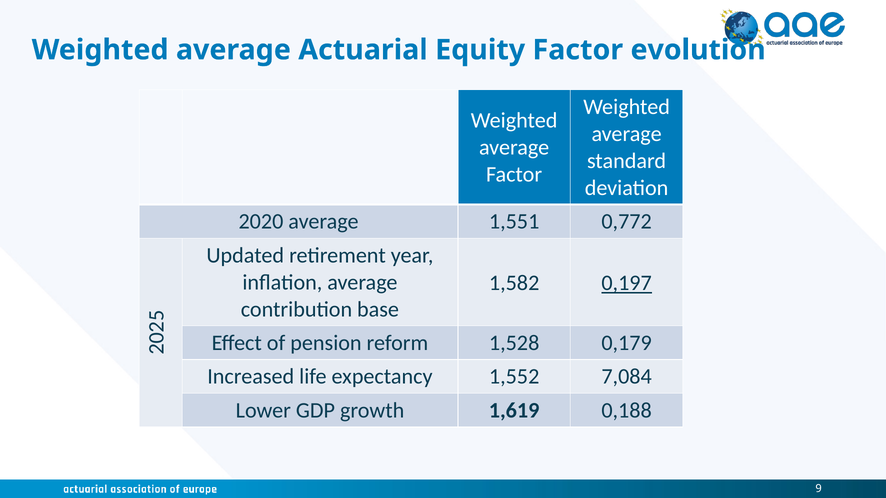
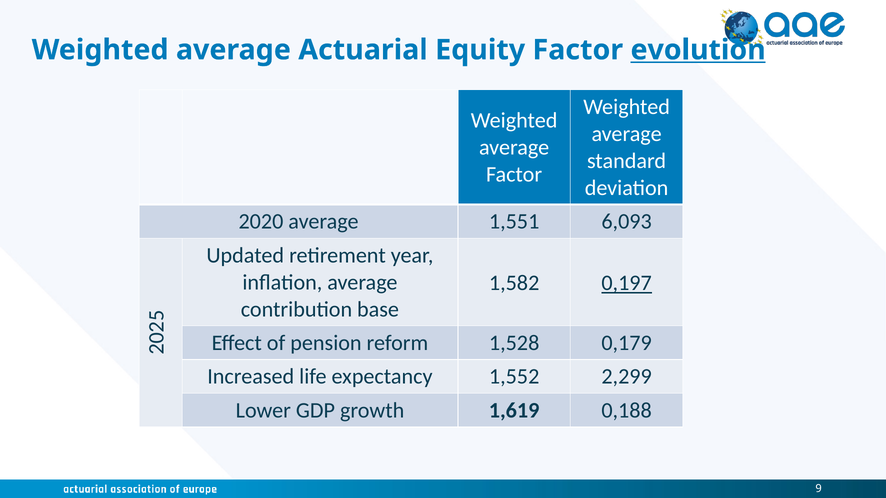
evolution underline: none -> present
0,772: 0,772 -> 6,093
7,084: 7,084 -> 2,299
